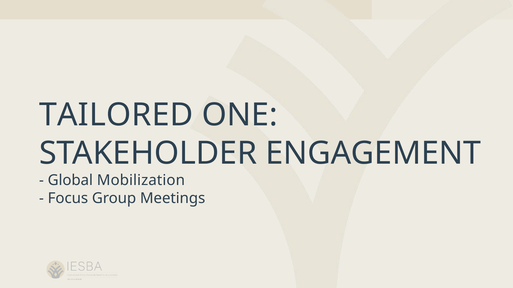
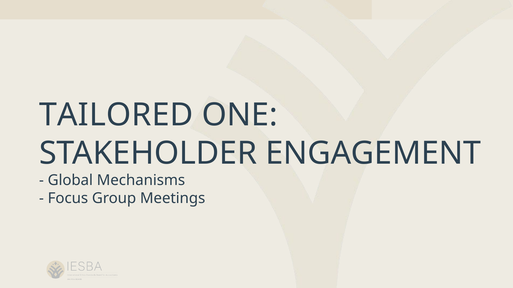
Mobilization: Mobilization -> Mechanisms
